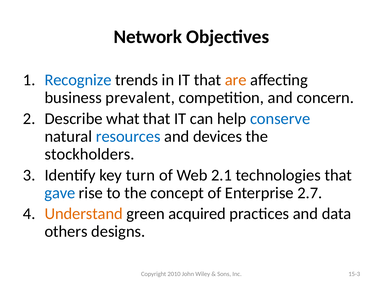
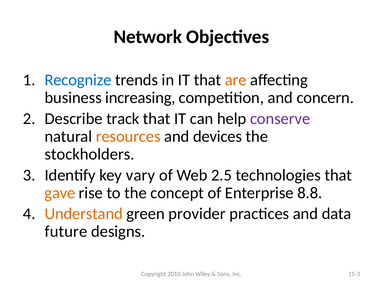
prevalent: prevalent -> increasing
what: what -> track
conserve colour: blue -> purple
resources colour: blue -> orange
turn: turn -> vary
2.1: 2.1 -> 2.5
gave colour: blue -> orange
2.7: 2.7 -> 8.8
acquired: acquired -> provider
others: others -> future
